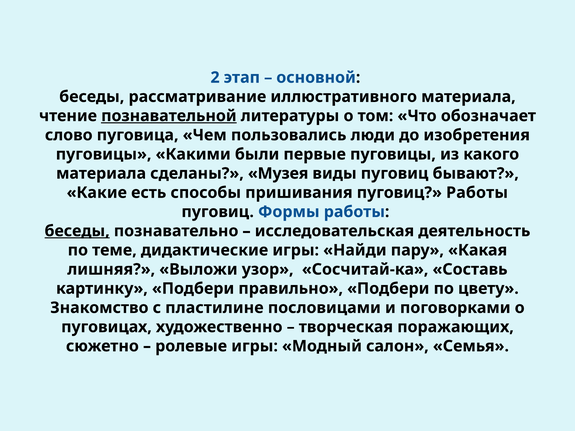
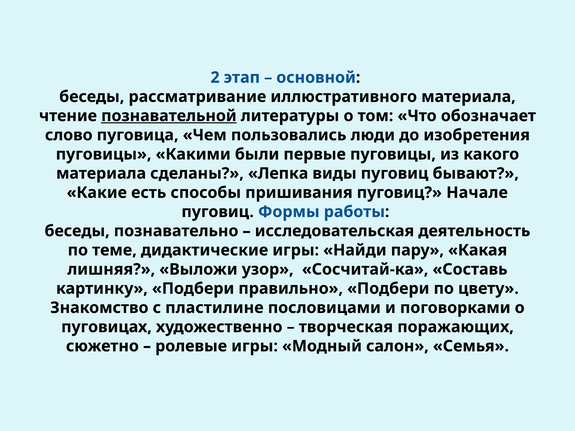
Музея: Музея -> Лепка
пуговиц Работы: Работы -> Начале
беседы at (77, 231) underline: present -> none
